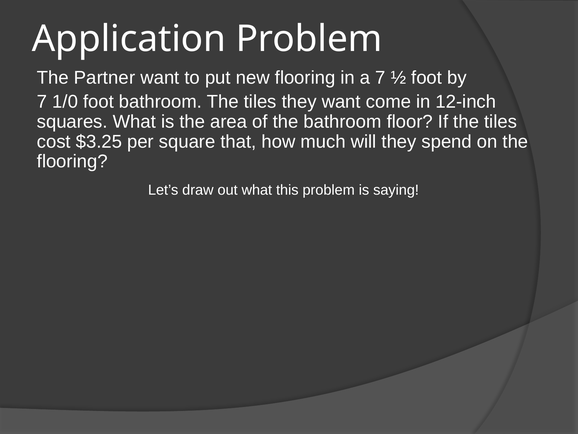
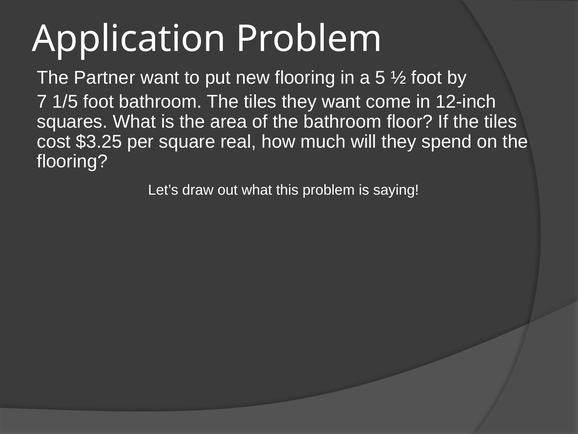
a 7: 7 -> 5
1/0: 1/0 -> 1/5
that: that -> real
